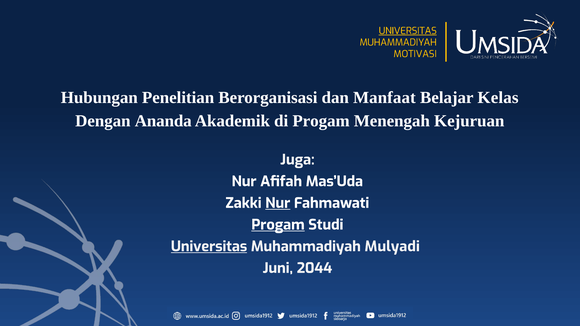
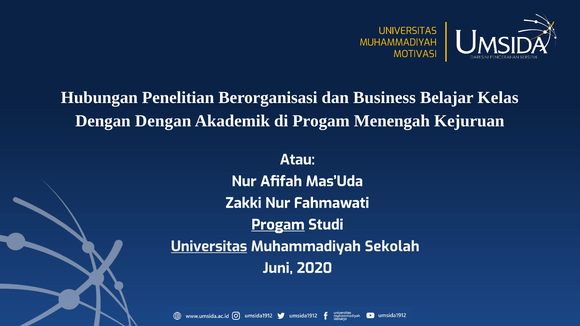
UNIVERSITAS at (408, 31) underline: present -> none
Manfaat: Manfaat -> Business
Dengan Ananda: Ananda -> Dengan
Juga: Juga -> Atau
Nur at (278, 203) underline: present -> none
Mulyadi: Mulyadi -> Sekolah
2044: 2044 -> 2020
